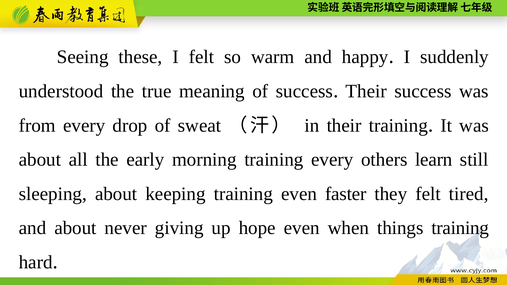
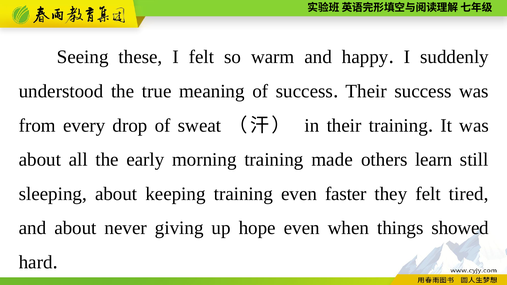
training every: every -> made
things training: training -> showed
